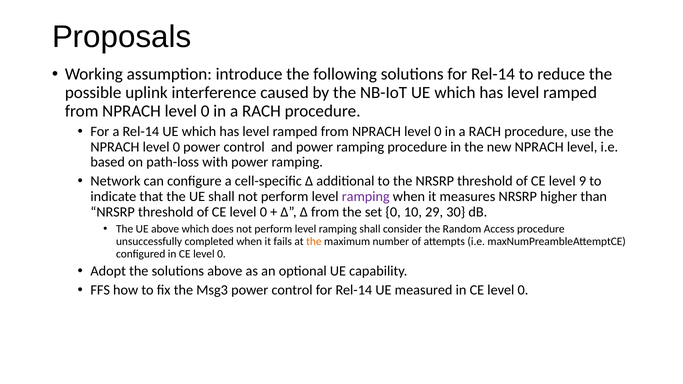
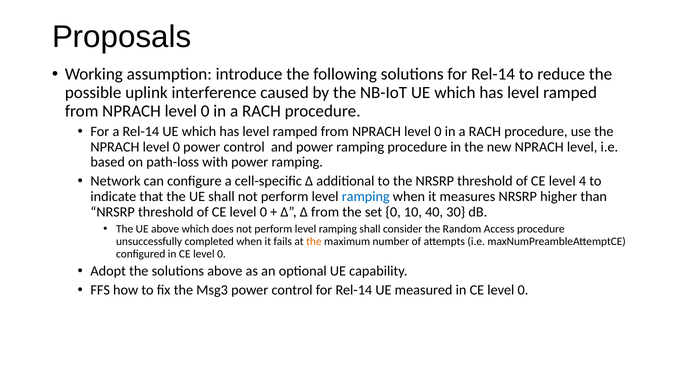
9: 9 -> 4
ramping at (366, 197) colour: purple -> blue
29: 29 -> 40
